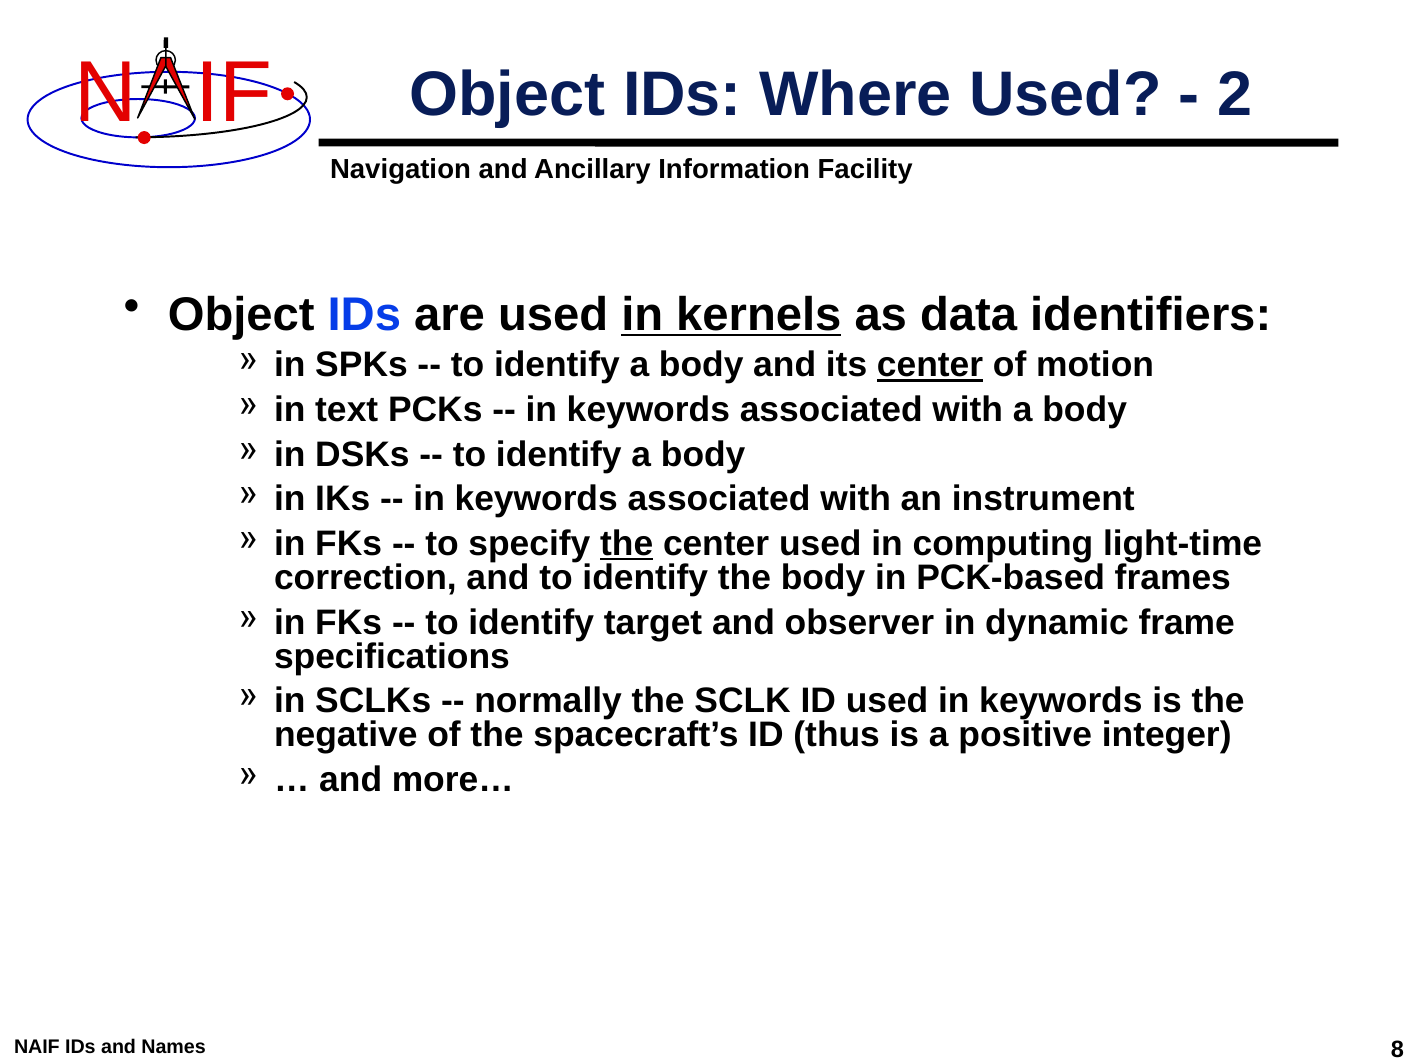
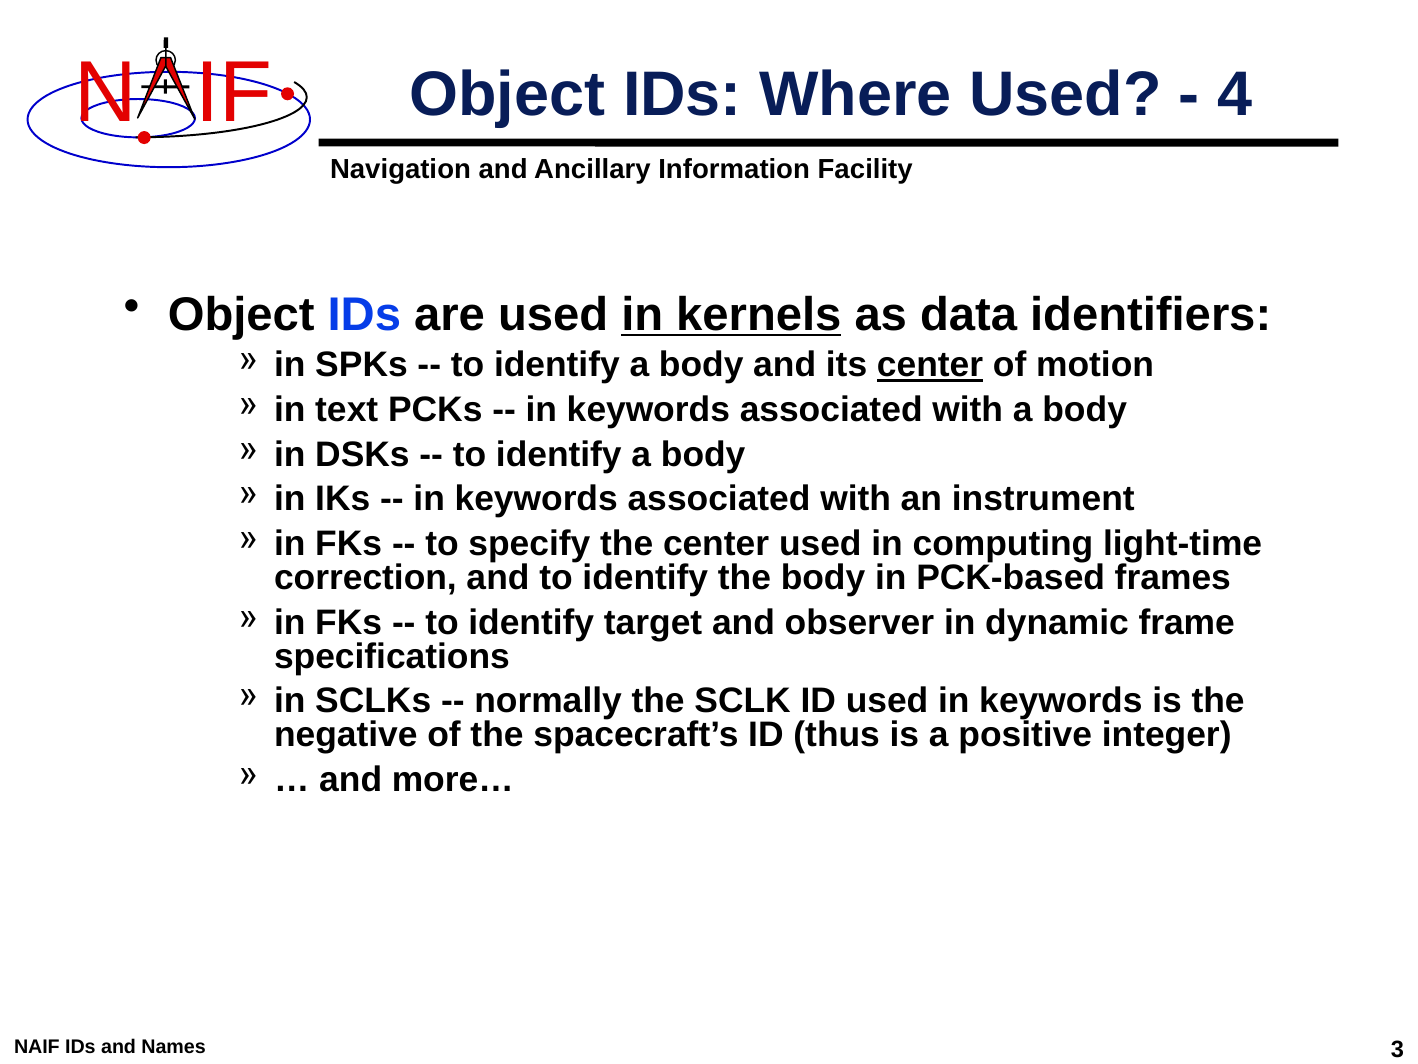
2: 2 -> 4
the at (627, 544) underline: present -> none
8: 8 -> 3
